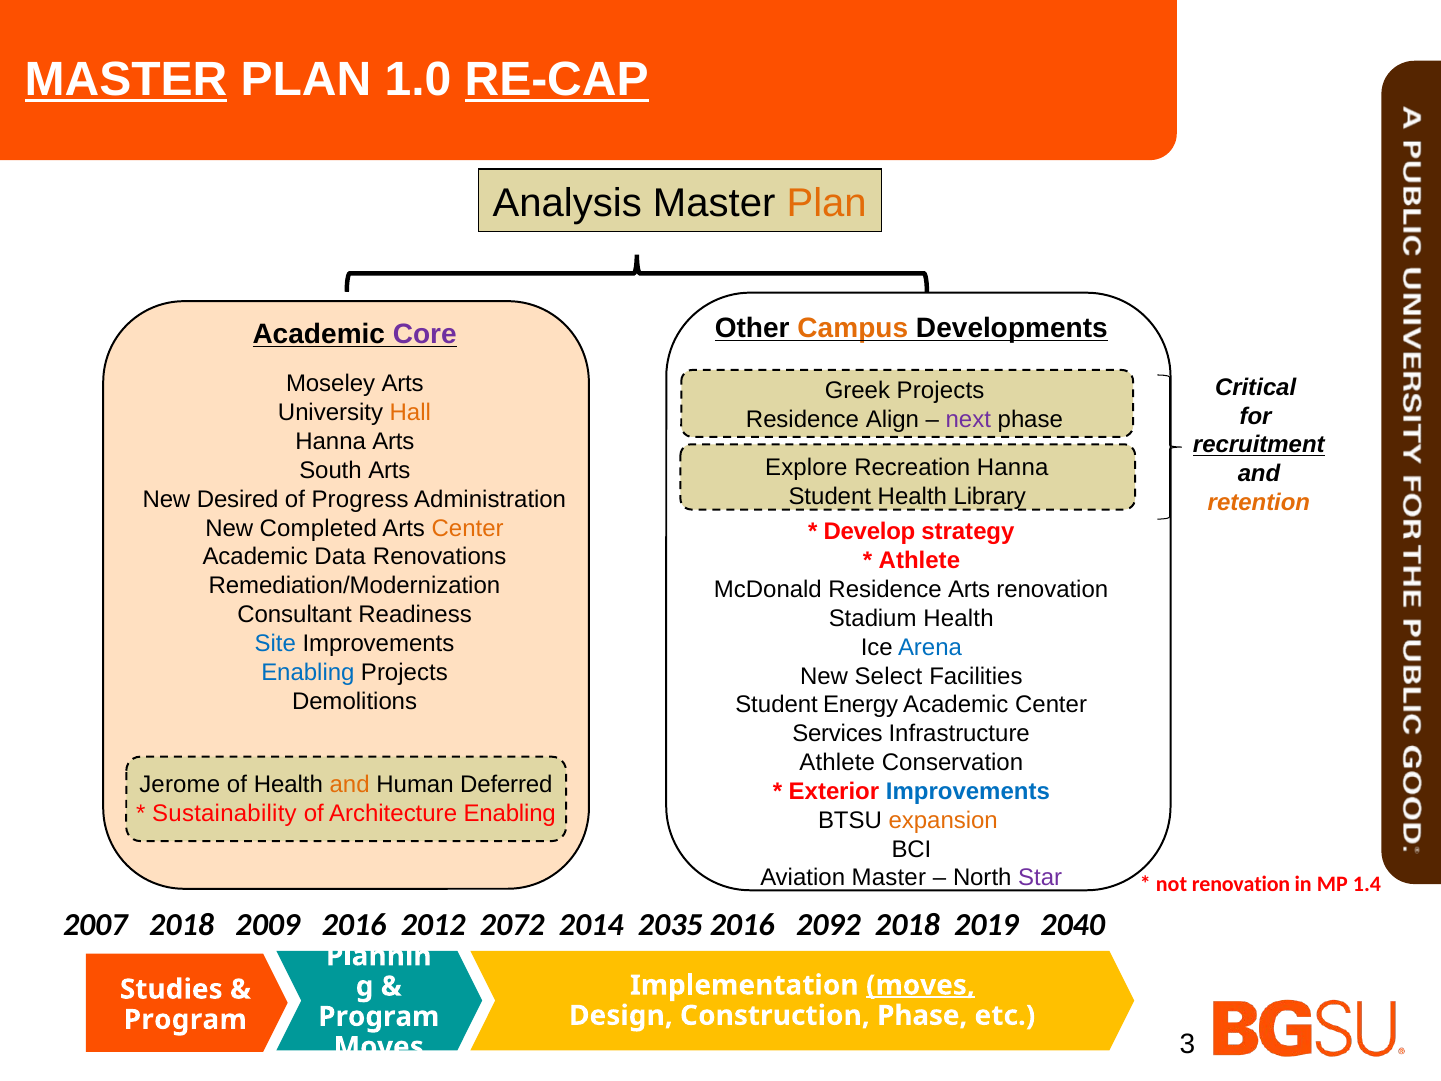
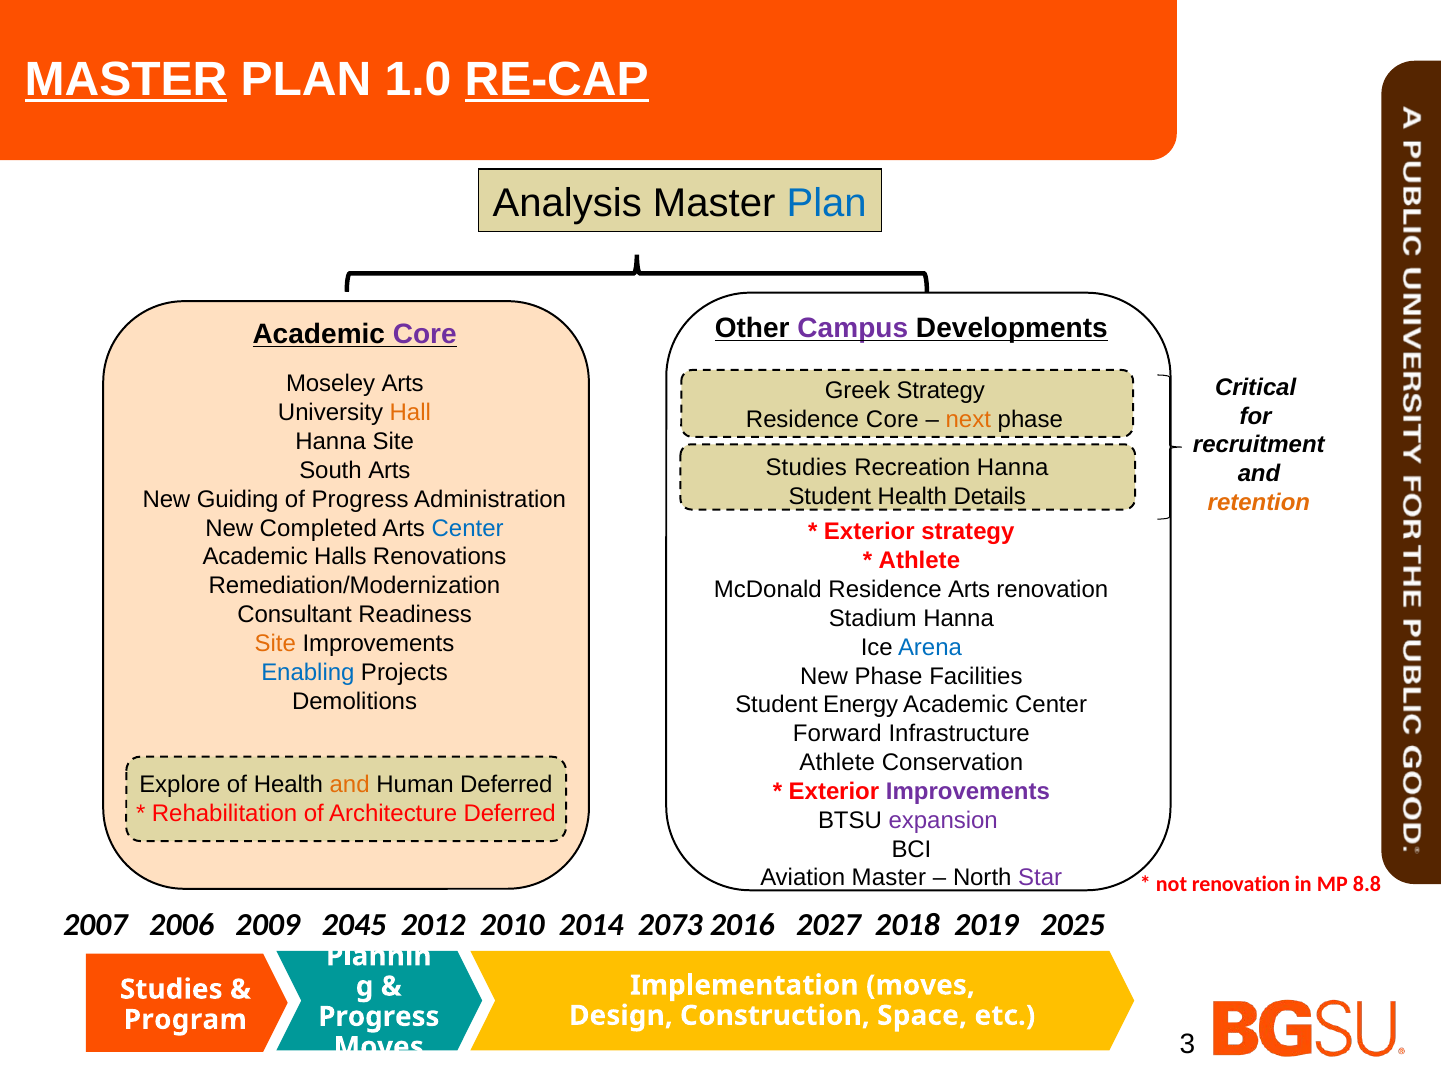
Plan at (827, 203) colour: orange -> blue
Campus colour: orange -> purple
Greek Projects: Projects -> Strategy
Residence Align: Align -> Core
next colour: purple -> orange
Hanna Arts: Arts -> Site
recruitment underline: present -> none
Explore at (806, 468): Explore -> Studies
Library: Library -> Details
Desired: Desired -> Guiding
Center at (468, 528) colour: orange -> blue
Develop at (869, 532): Develop -> Exterior
Data: Data -> Halls
Stadium Health: Health -> Hanna
Site at (275, 643) colour: blue -> orange
New Select: Select -> Phase
Services: Services -> Forward
Jerome: Jerome -> Explore
Improvements at (968, 791) colour: blue -> purple
Sustainability: Sustainability -> Rehabilitation
Architecture Enabling: Enabling -> Deferred
expansion colour: orange -> purple
1.4: 1.4 -> 8.8
2007 2018: 2018 -> 2006
2009 2016: 2016 -> 2045
2072: 2072 -> 2010
2035: 2035 -> 2073
2092: 2092 -> 2027
2040: 2040 -> 2025
moves at (920, 985) underline: present -> none
Construction Phase: Phase -> Space
Program at (379, 1016): Program -> Progress
